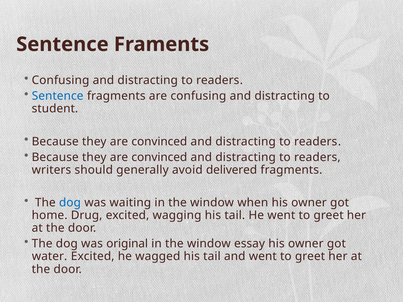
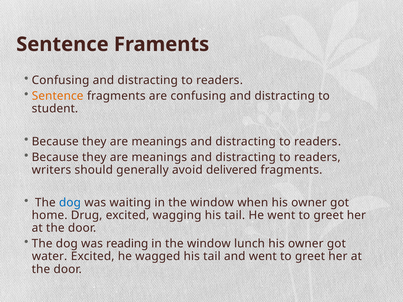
Sentence at (58, 96) colour: blue -> orange
convinced at (159, 142): convinced -> meanings
convinced at (159, 157): convinced -> meanings
original: original -> reading
essay: essay -> lunch
